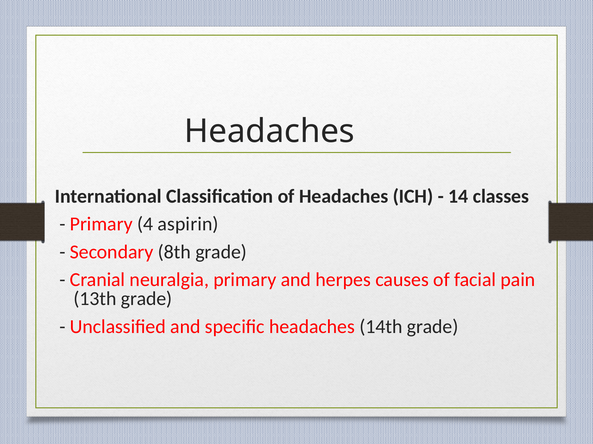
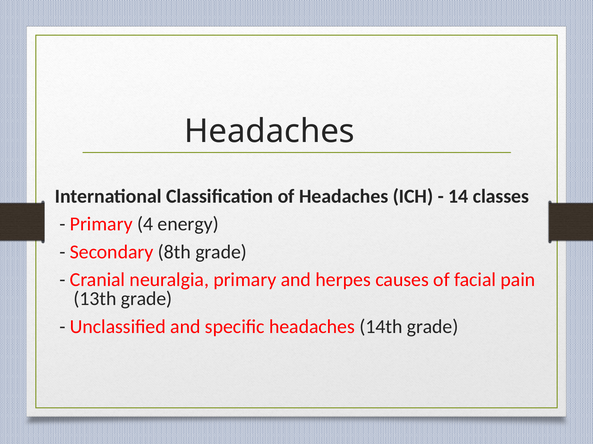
aspirin: aspirin -> energy
